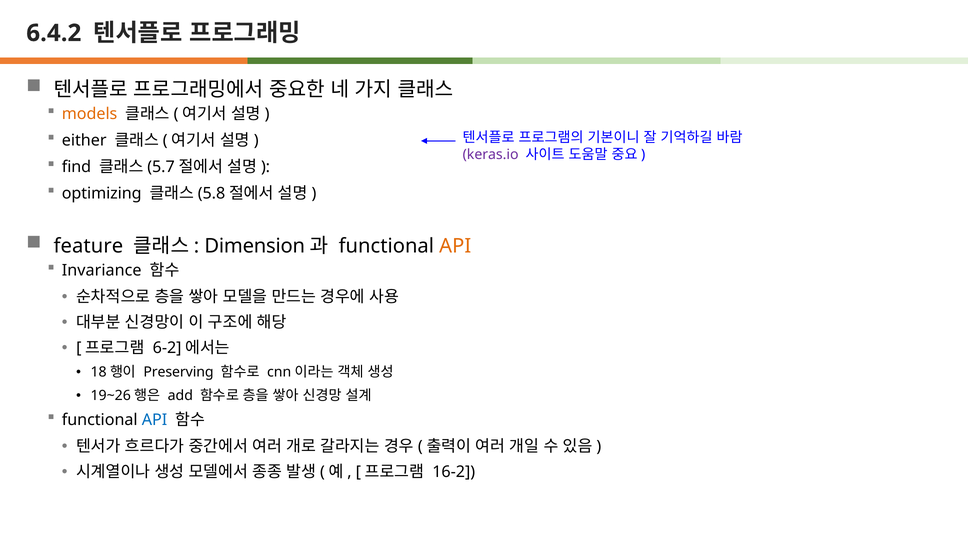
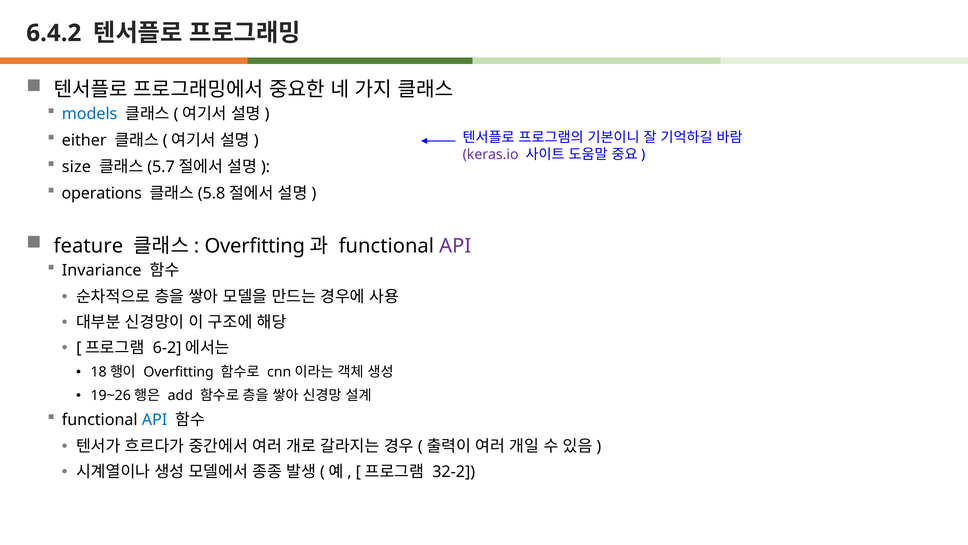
models colour: orange -> blue
find: find -> size
optimizing: optimizing -> operations
Dimension at (255, 246): Dimension -> Overfitting
API at (455, 246) colour: orange -> purple
Preserving at (179, 372): Preserving -> Overfitting
16-2: 16-2 -> 32-2
